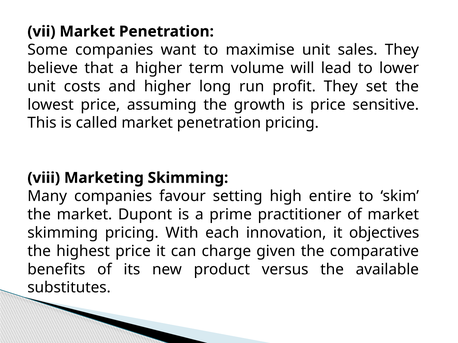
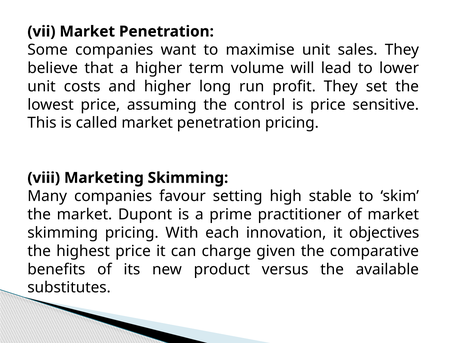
growth: growth -> control
entire: entire -> stable
